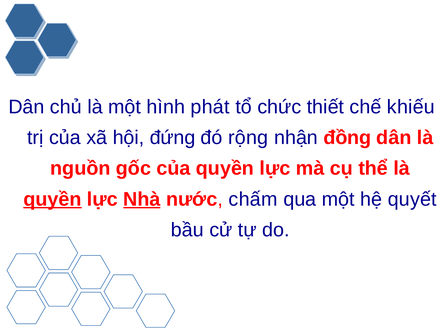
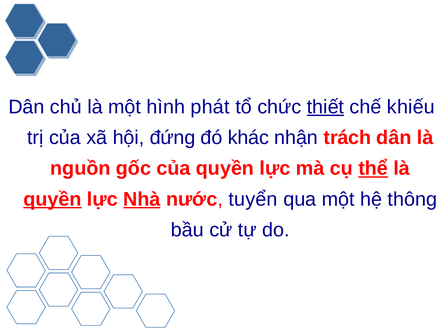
thiết underline: none -> present
rộng: rộng -> khác
đồng: đồng -> trách
thể underline: none -> present
chấm: chấm -> tuyển
quyết: quyết -> thông
